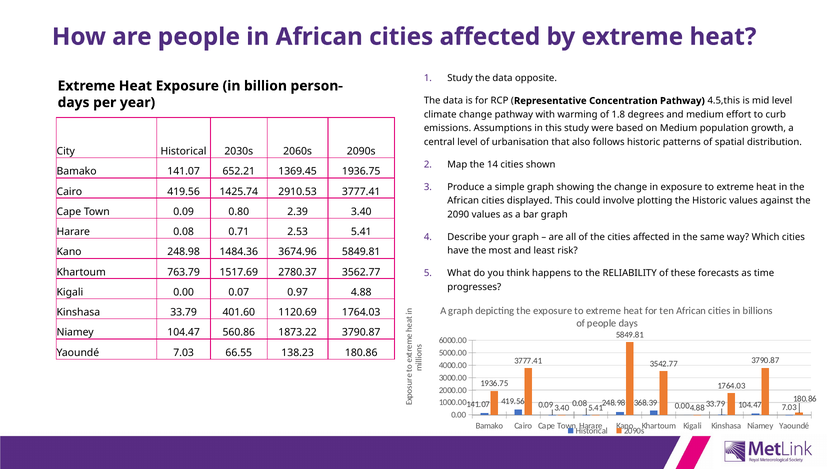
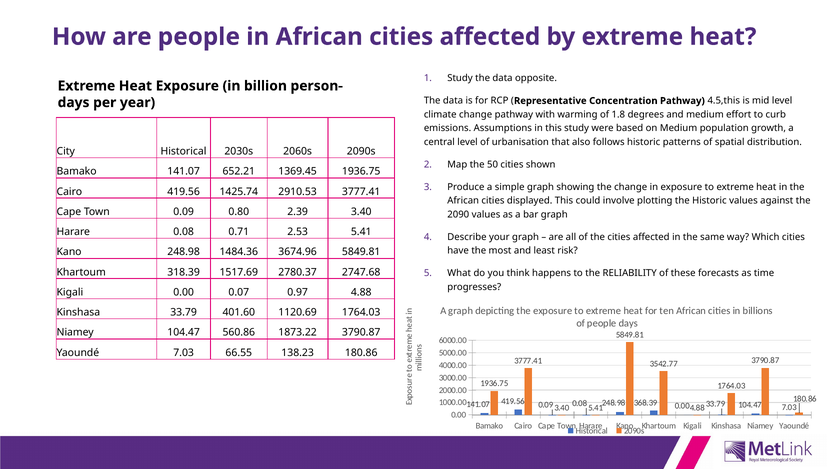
14: 14 -> 50
763.79: 763.79 -> 318.39
3562.77: 3562.77 -> 2747.68
